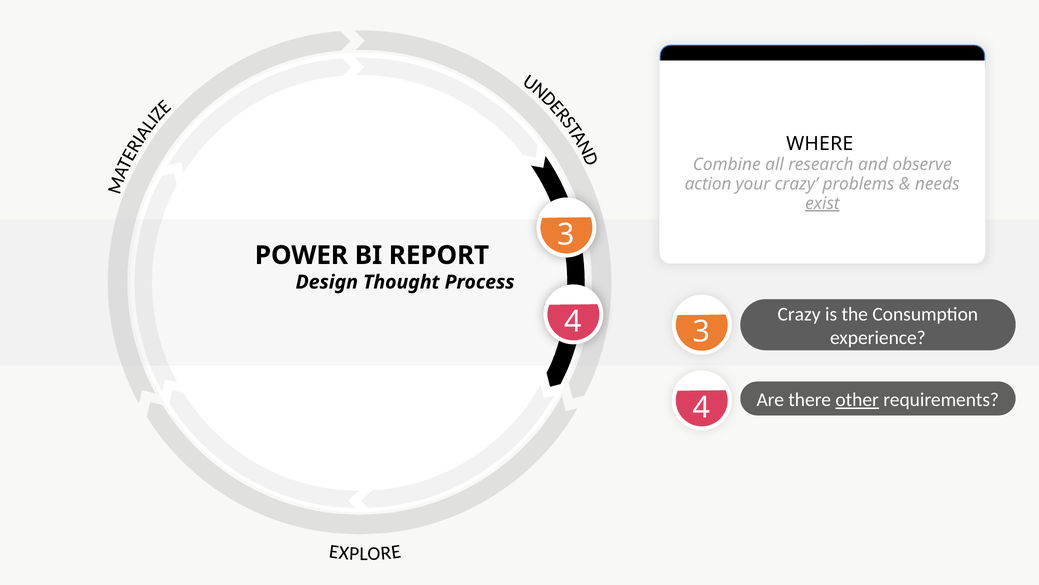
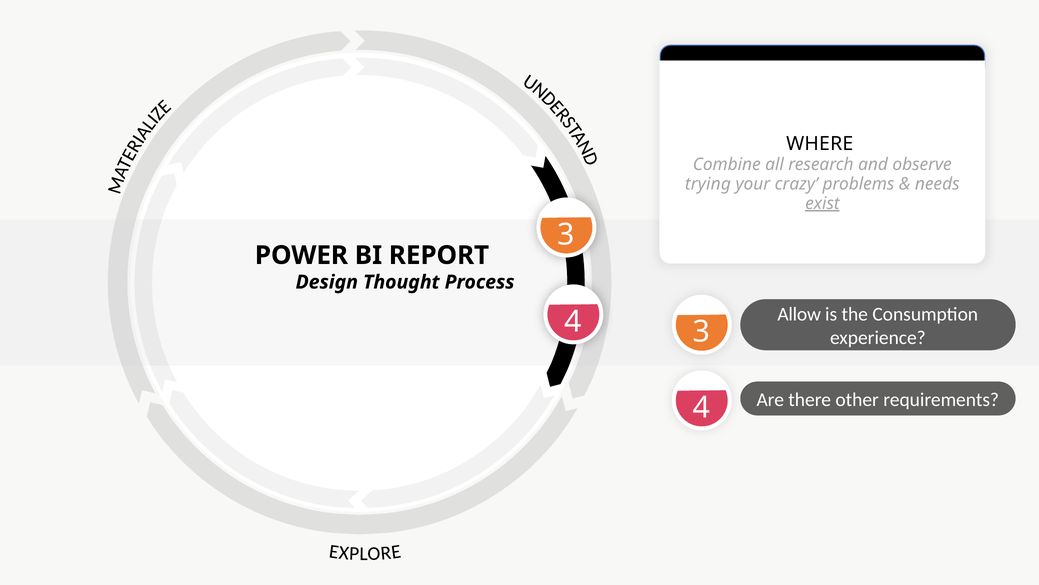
action: action -> trying
4 Crazy: Crazy -> Allow
other underline: present -> none
